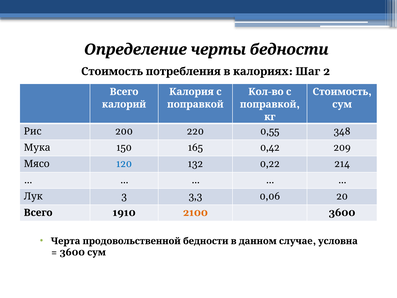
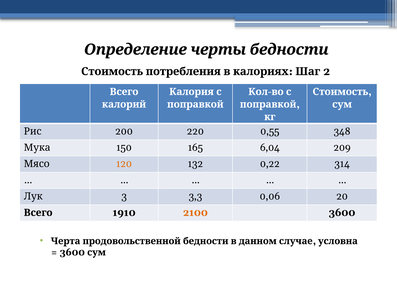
0,42: 0,42 -> 6,04
120 colour: blue -> orange
214: 214 -> 314
